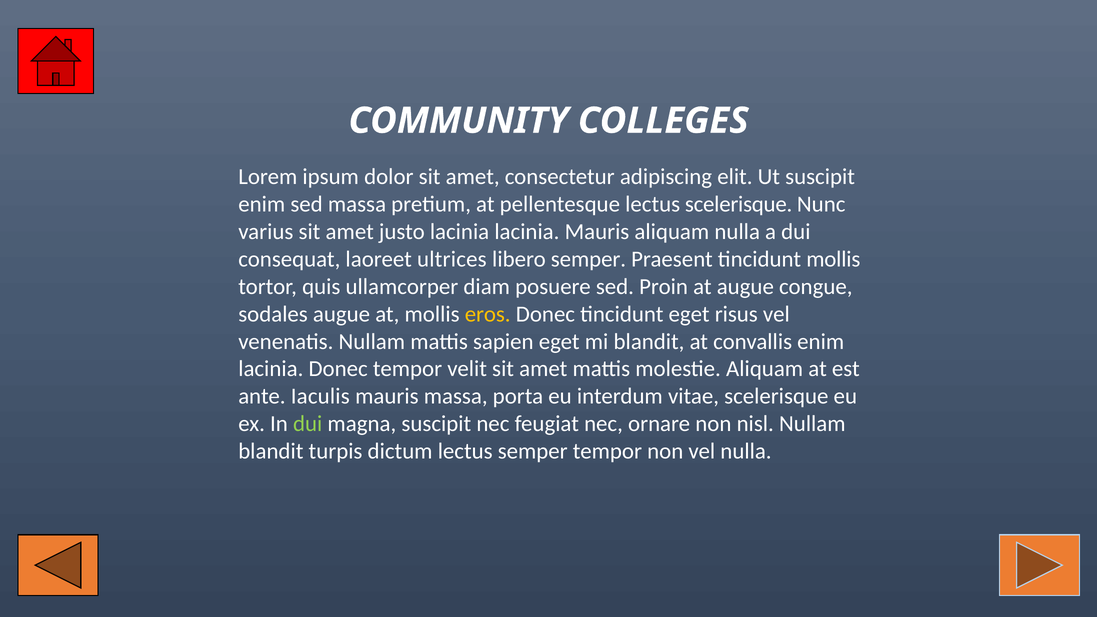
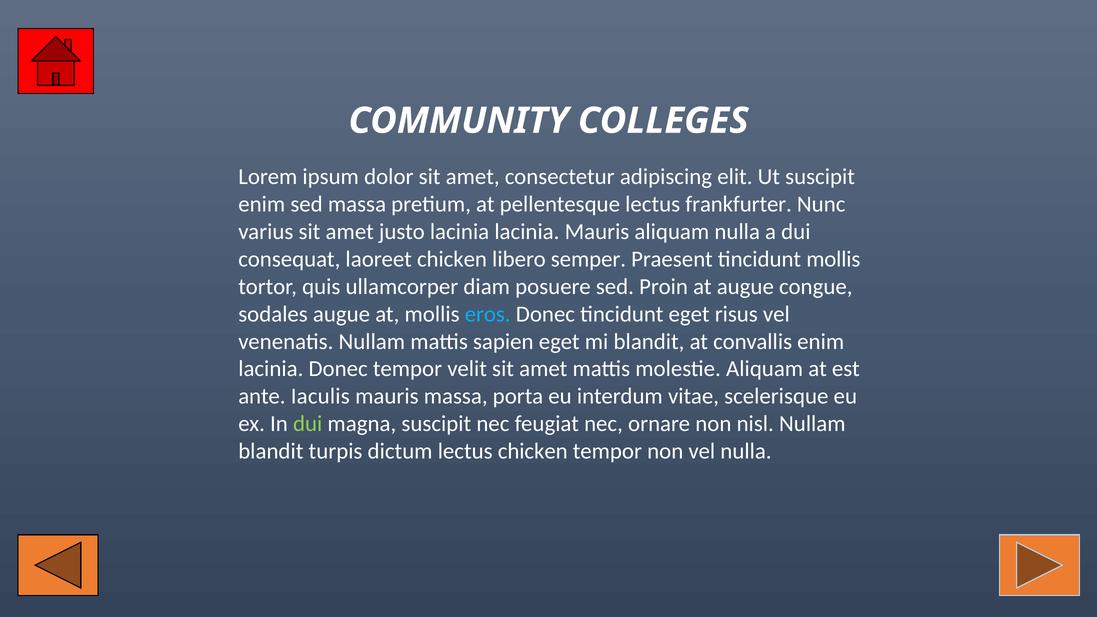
lectus scelerisque: scelerisque -> frankfurter
laoreet ultrices: ultrices -> chicken
eros colour: yellow -> light blue
lectus semper: semper -> chicken
